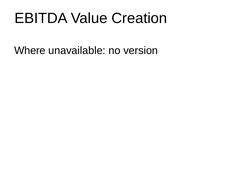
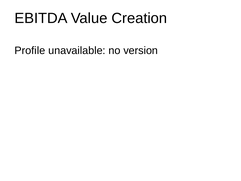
Where: Where -> Profile
